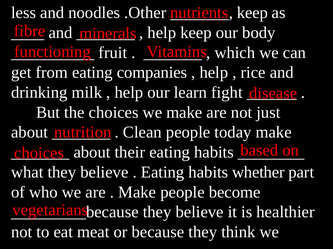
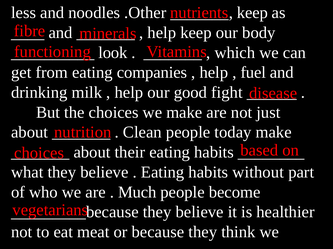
fruit: fruit -> look
rice: rice -> fuel
learn: learn -> good
whether: whether -> without
Make at (137, 193): Make -> Much
